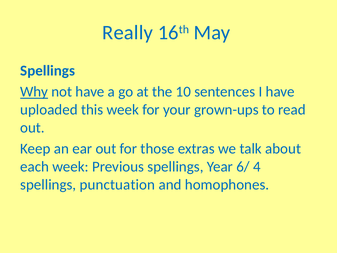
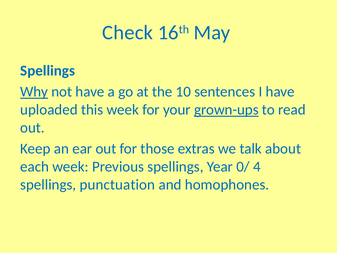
Really: Really -> Check
grown-ups underline: none -> present
6/: 6/ -> 0/
